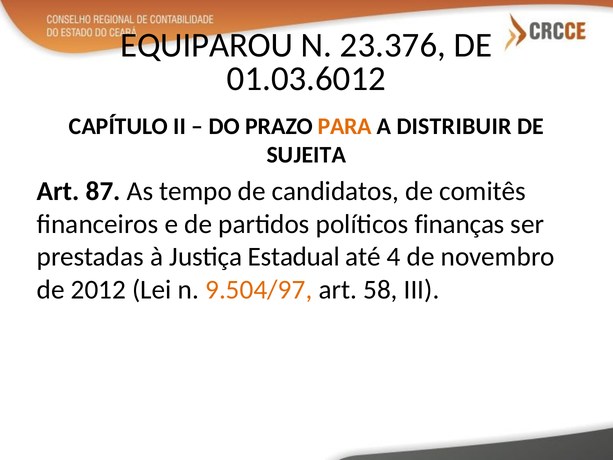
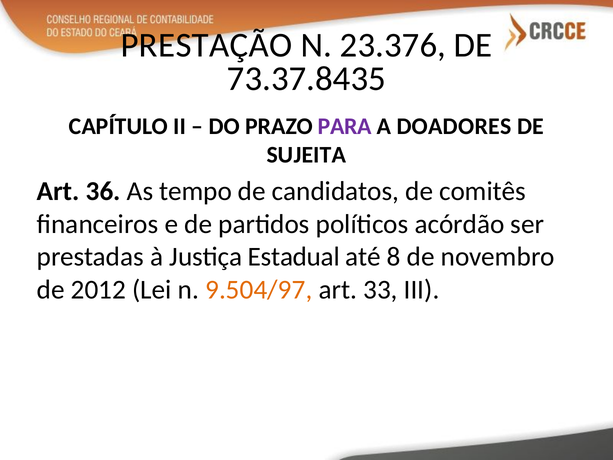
EQUIPAROU: EQUIPAROU -> PRESTAÇÃO
01.03.6012: 01.03.6012 -> 73.37.8435
PARA colour: orange -> purple
DISTRIBUIR: DISTRIBUIR -> DOADORES
87: 87 -> 36
finanças: finanças -> acórdão
4: 4 -> 8
58: 58 -> 33
